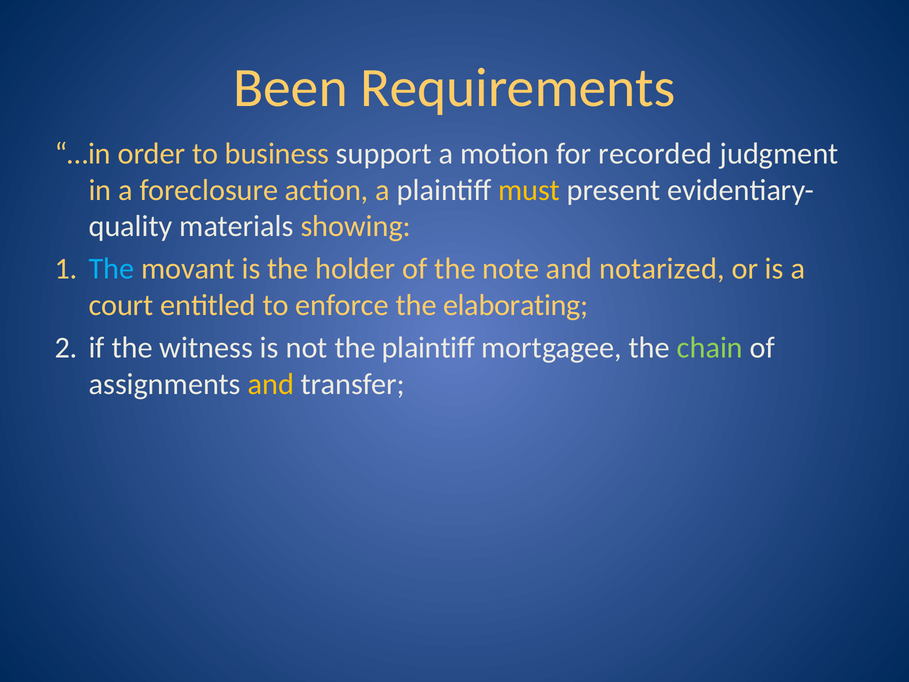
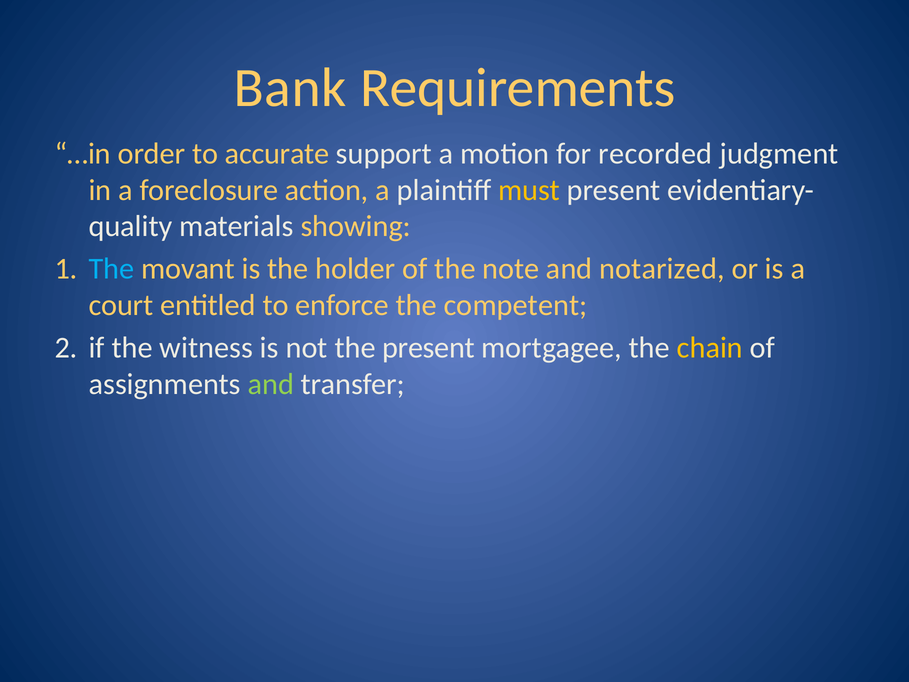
Been: Been -> Bank
business: business -> accurate
elaborating: elaborating -> competent
the plaintiff: plaintiff -> present
chain colour: light green -> yellow
and at (271, 384) colour: yellow -> light green
